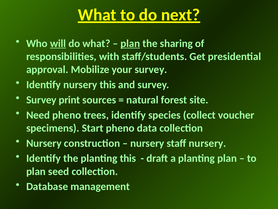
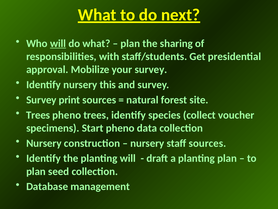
plan at (130, 43) underline: present -> none
Need at (38, 115): Need -> Trees
staff nursery: nursery -> sources
planting this: this -> will
